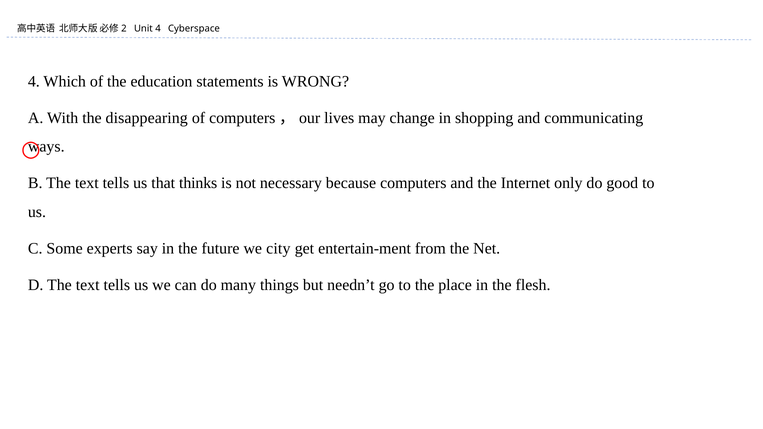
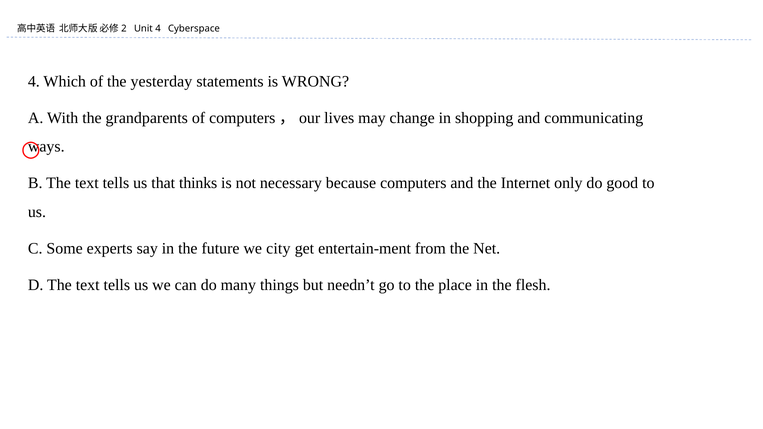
education: education -> yesterday
disappearing: disappearing -> grandparents
